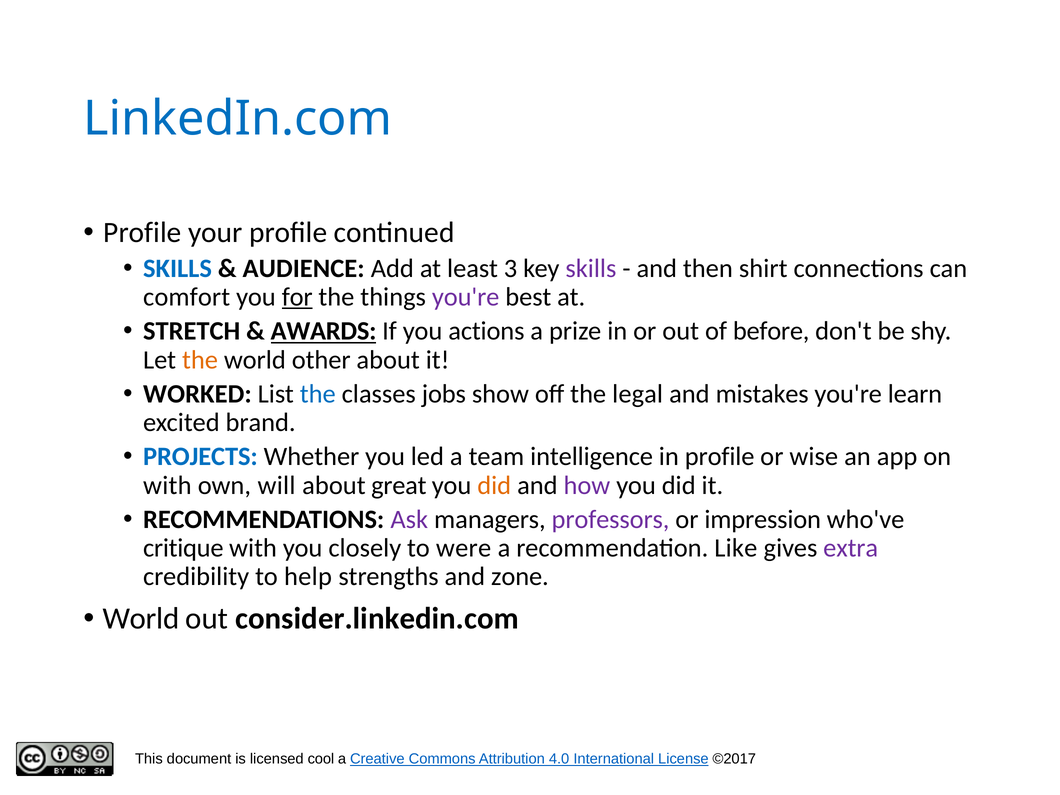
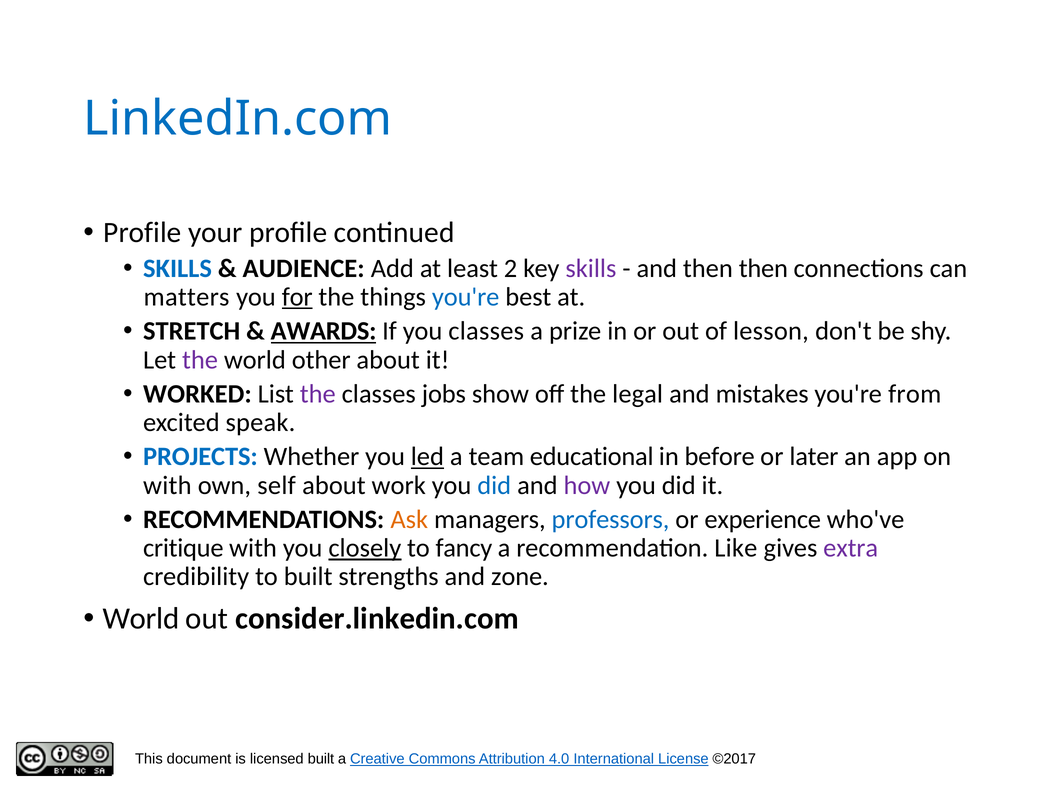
3: 3 -> 2
then shirt: shirt -> then
comfort: comfort -> matters
you're at (466, 297) colour: purple -> blue
you actions: actions -> classes
before: before -> lesson
the at (200, 360) colour: orange -> purple
the at (318, 394) colour: blue -> purple
learn: learn -> from
brand: brand -> speak
led underline: none -> present
intelligence: intelligence -> educational
in profile: profile -> before
wise: wise -> later
will: will -> self
great: great -> work
did at (494, 485) colour: orange -> blue
Ask colour: purple -> orange
professors colour: purple -> blue
impression: impression -> experience
closely underline: none -> present
were: were -> fancy
to help: help -> built
cool at (321, 759): cool -> built
